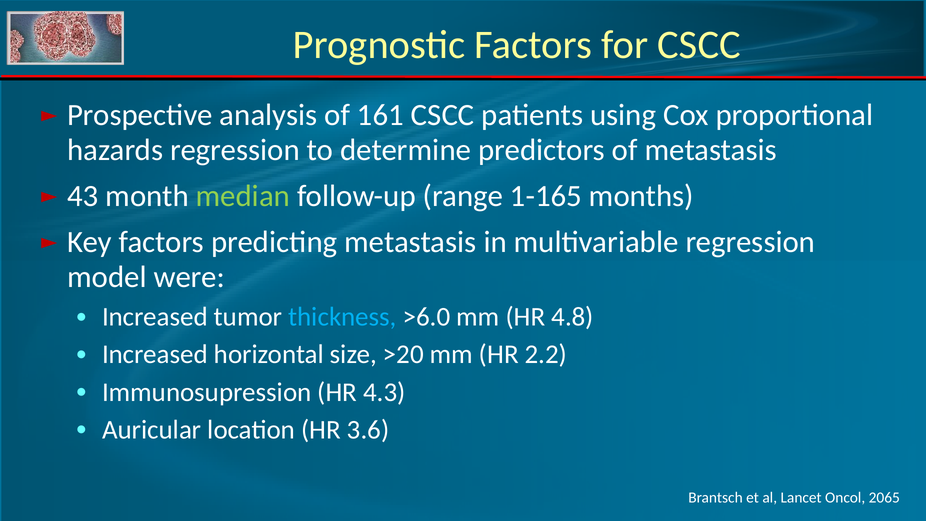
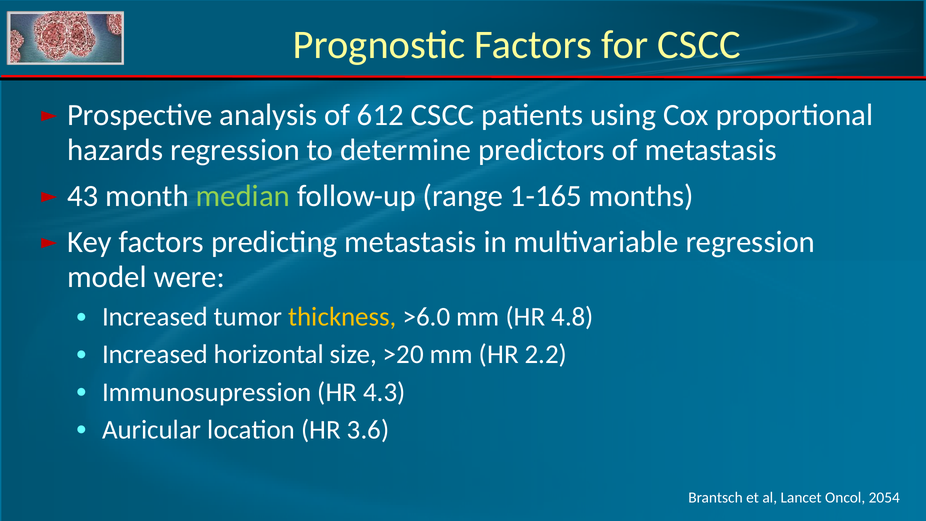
161: 161 -> 612
thickness colour: light blue -> yellow
2065: 2065 -> 2054
